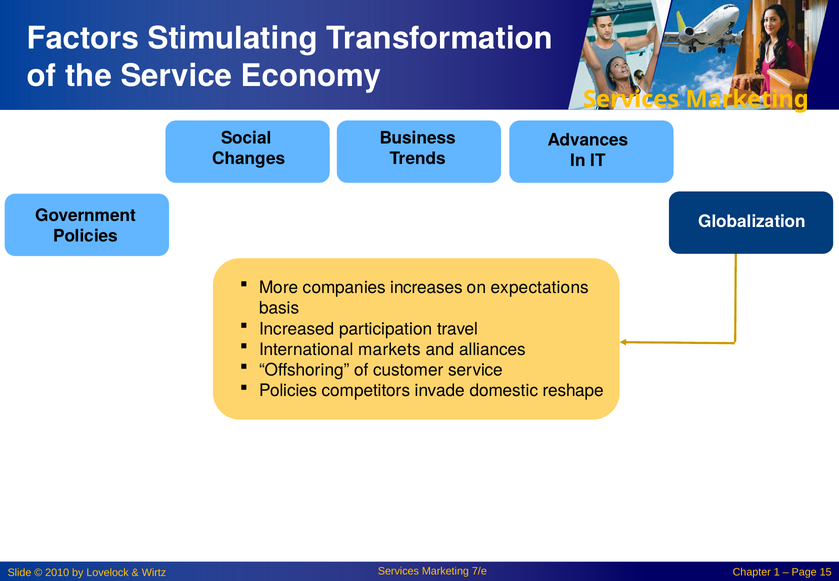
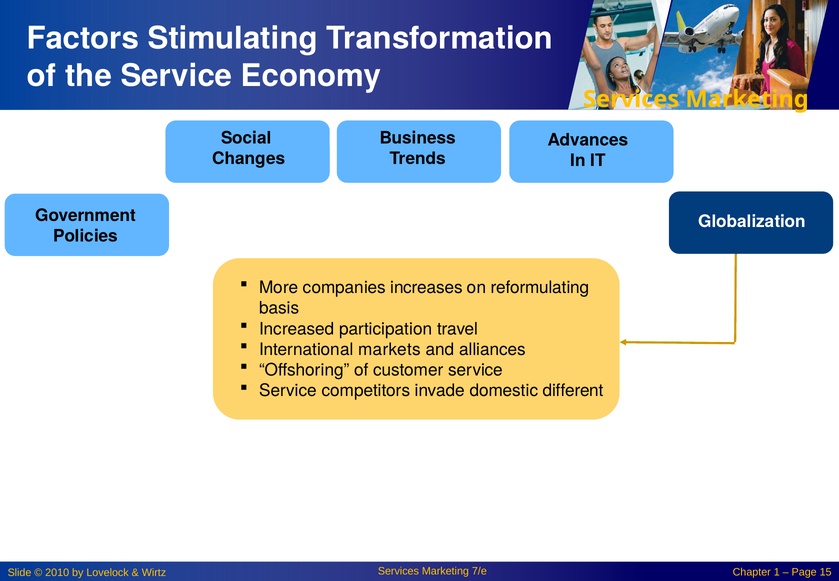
expectations: expectations -> reformulating
Policies at (288, 391): Policies -> Service
reshape: reshape -> different
